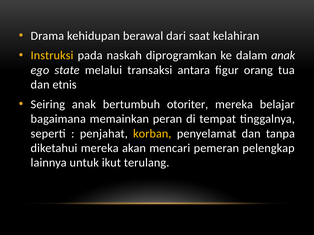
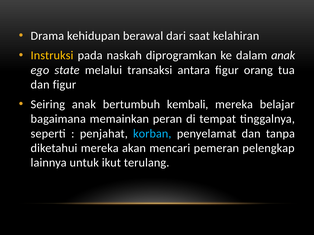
dan etnis: etnis -> figur
otoriter: otoriter -> kembali
korban colour: yellow -> light blue
